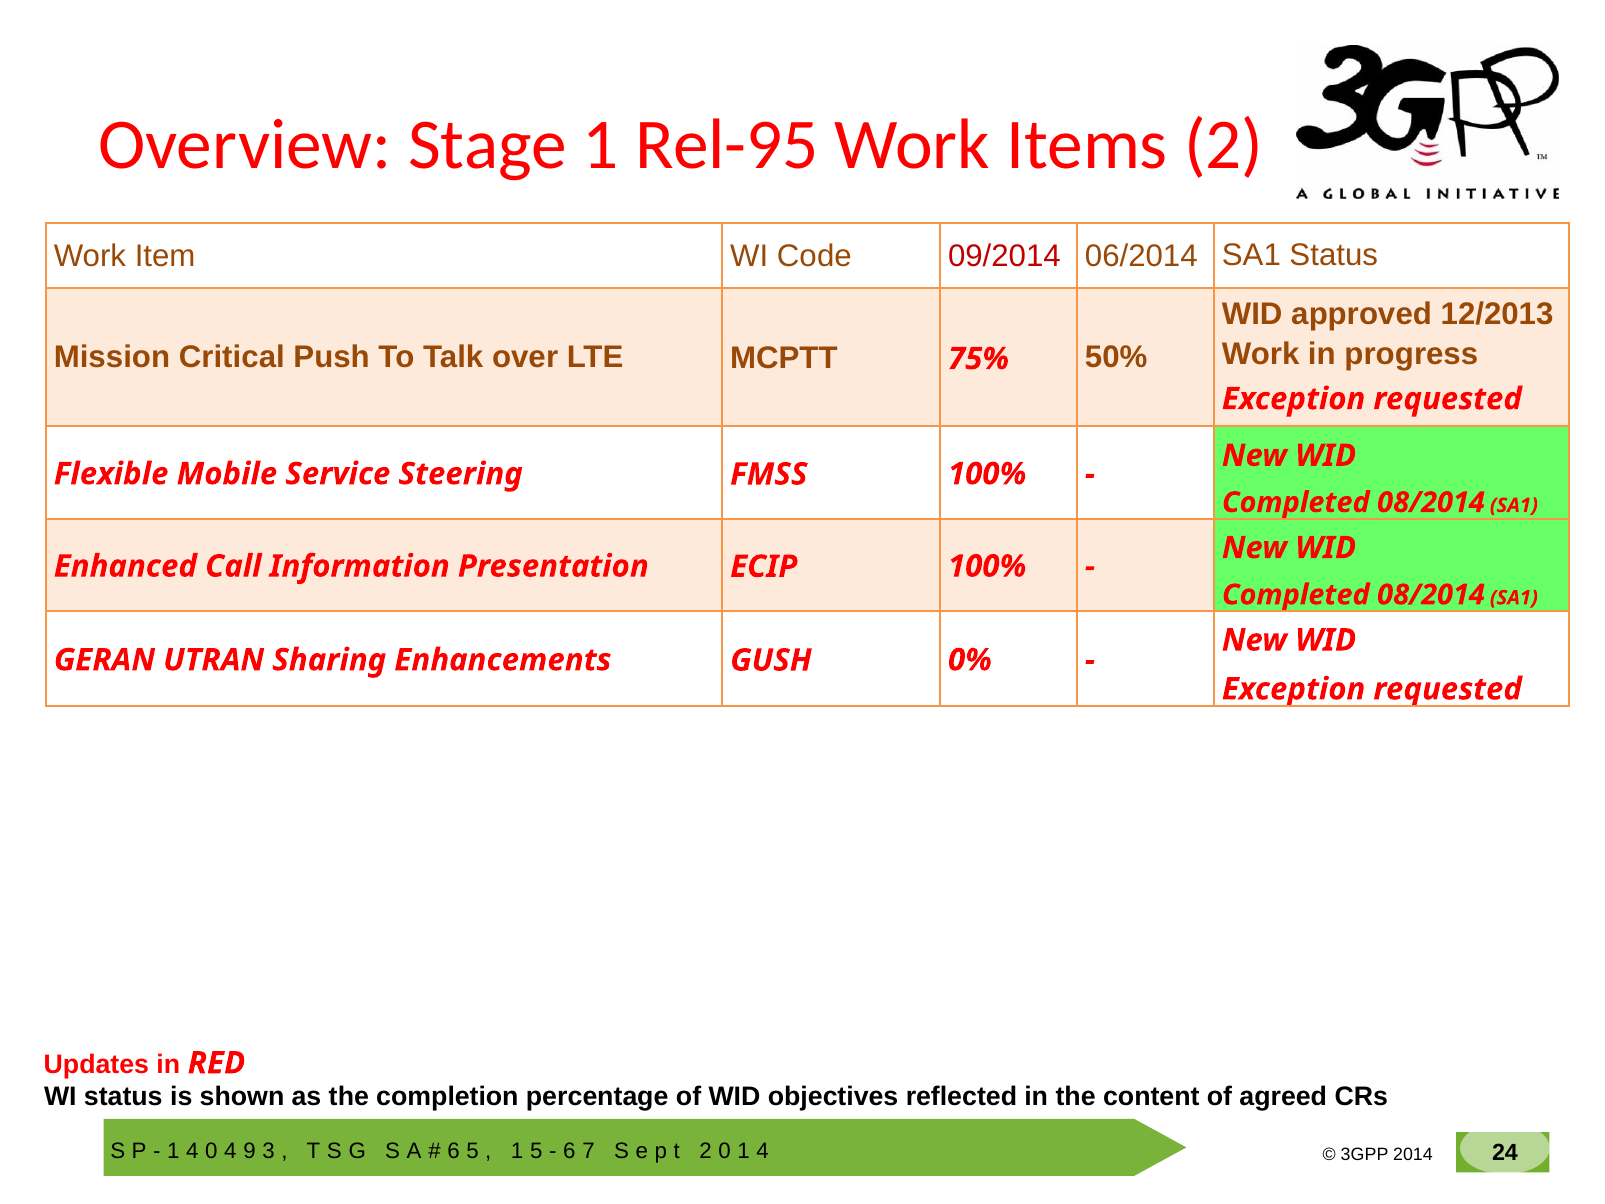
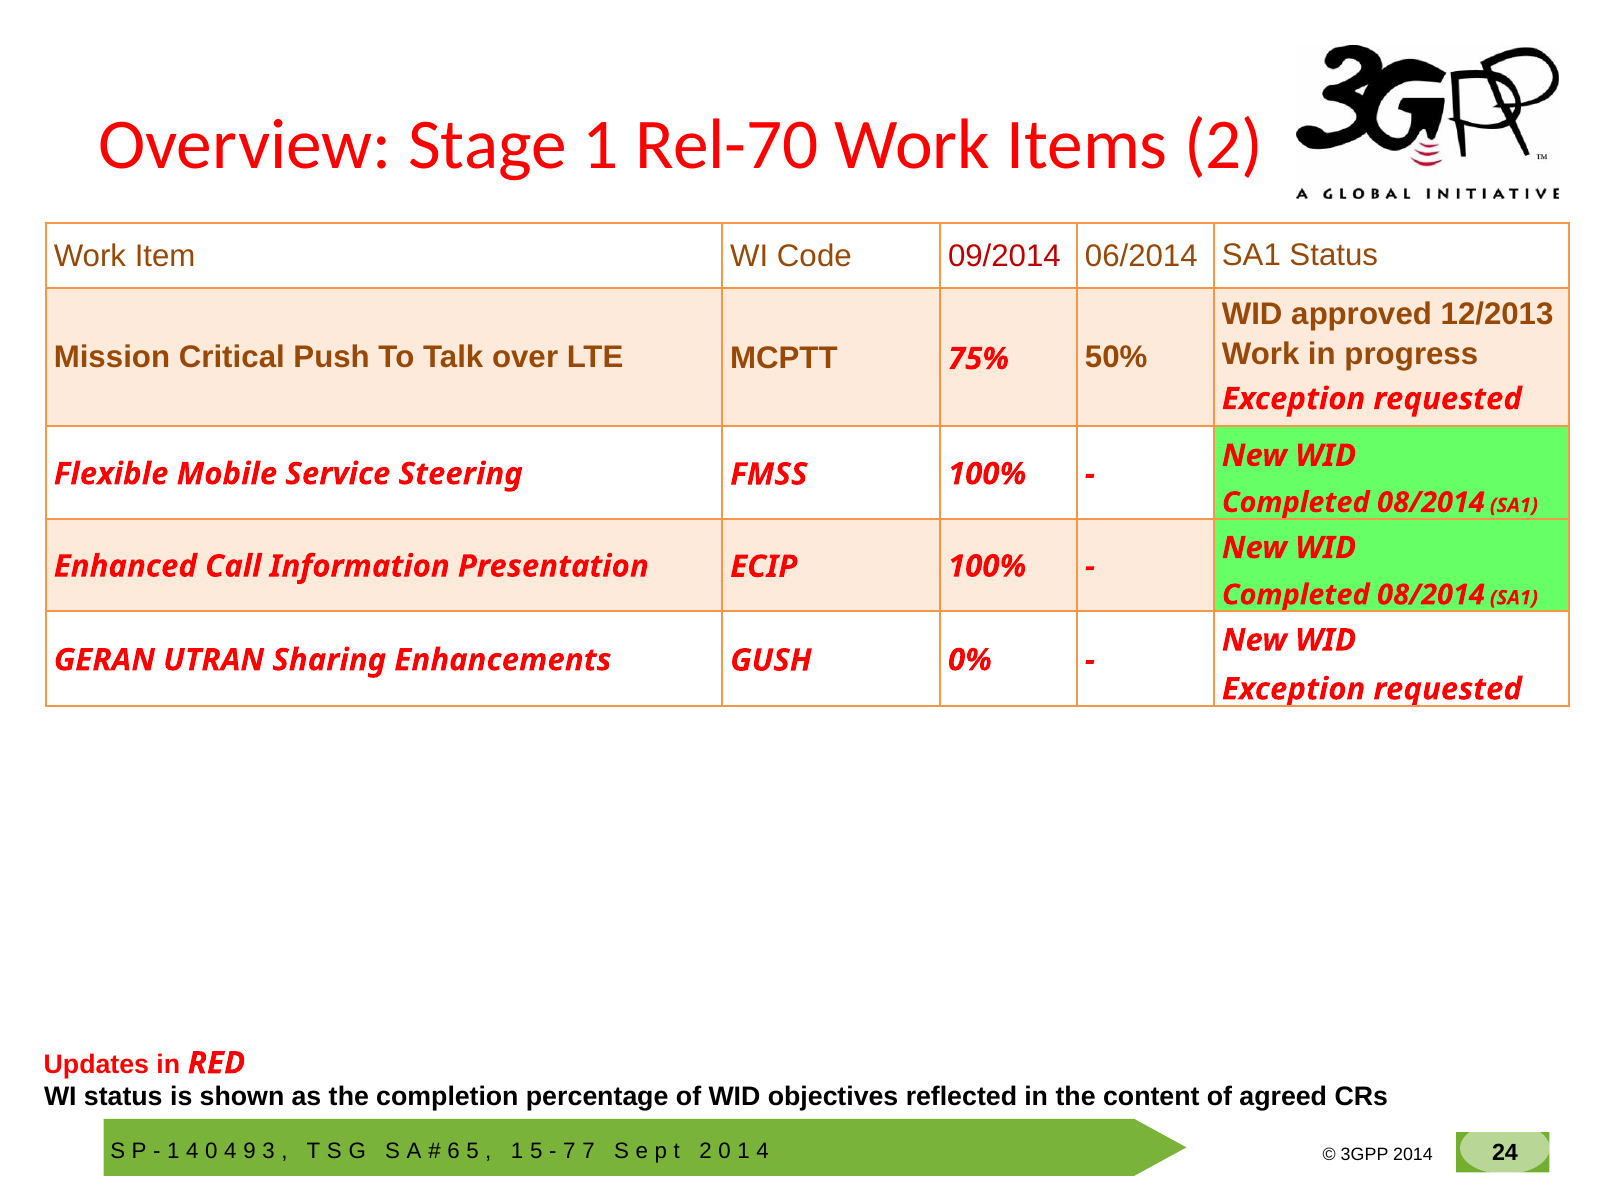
Rel-95: Rel-95 -> Rel-70
6 at (569, 1151): 6 -> 7
